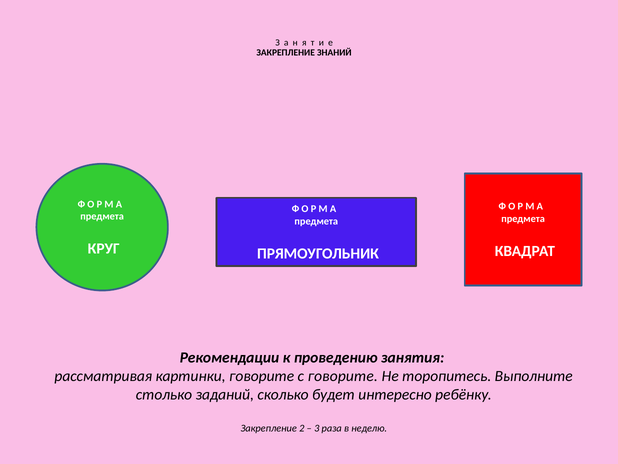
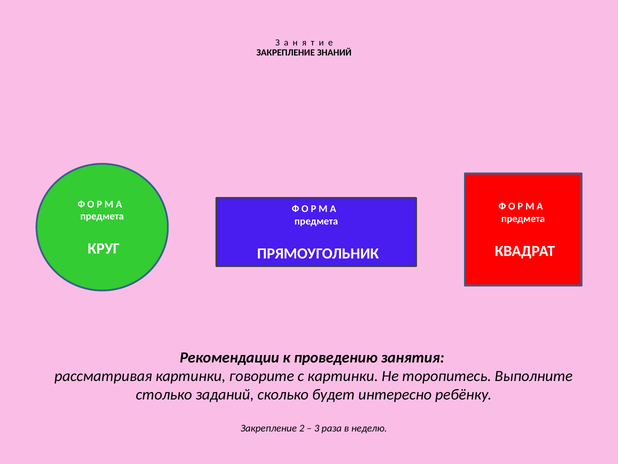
с говорите: говорите -> картинки
